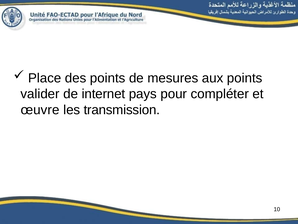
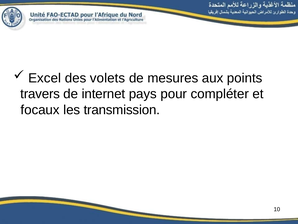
Place: Place -> Excel
des points: points -> volets
valider: valider -> travers
œuvre: œuvre -> focaux
